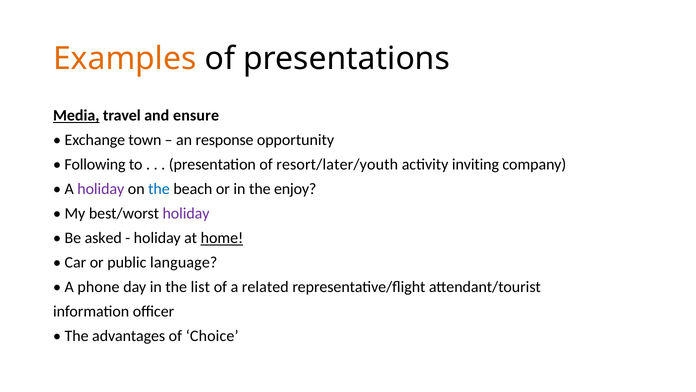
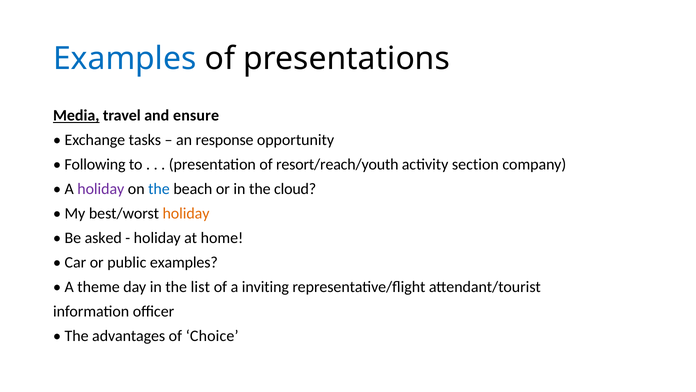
Examples at (125, 58) colour: orange -> blue
town: town -> tasks
resort/later/youth: resort/later/youth -> resort/reach/youth
inviting: inviting -> section
enjoy: enjoy -> cloud
holiday at (186, 213) colour: purple -> orange
home underline: present -> none
public language: language -> examples
phone: phone -> theme
related: related -> inviting
